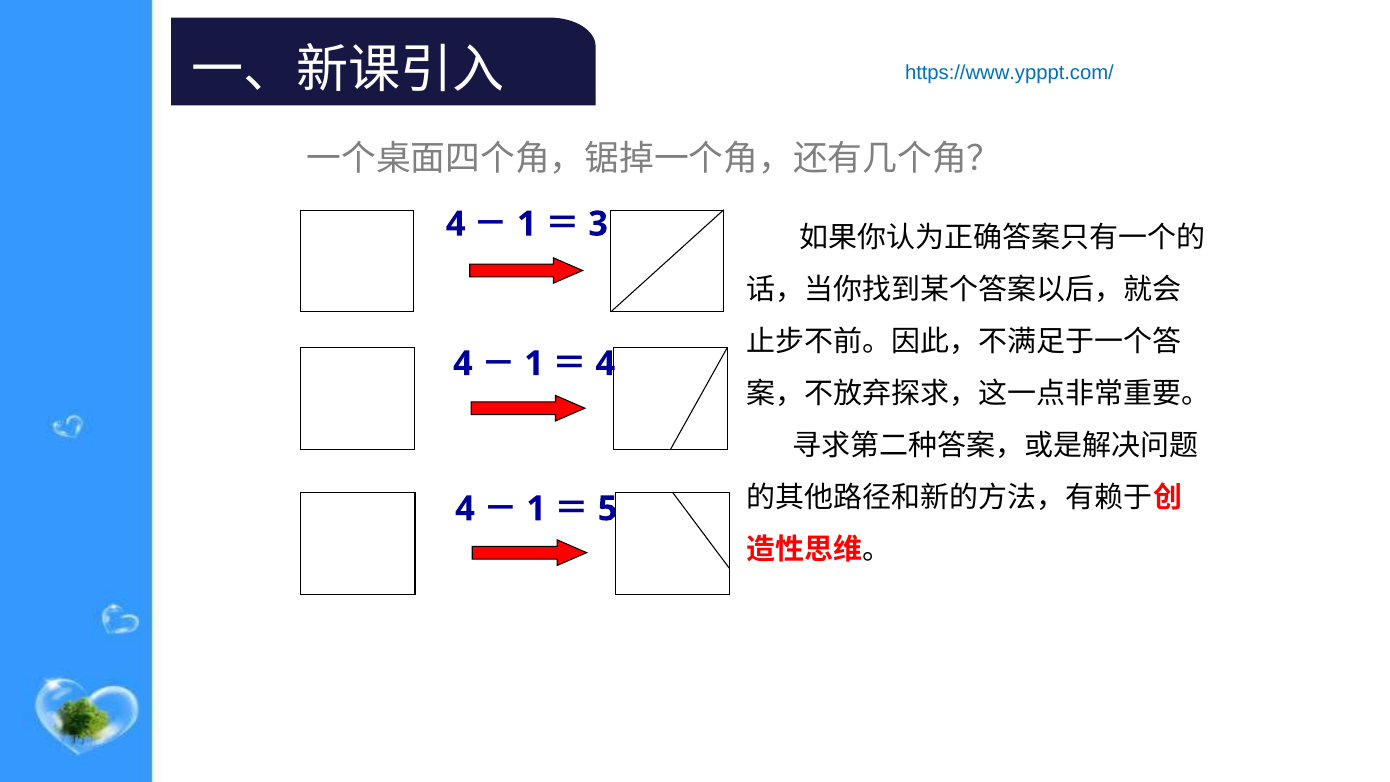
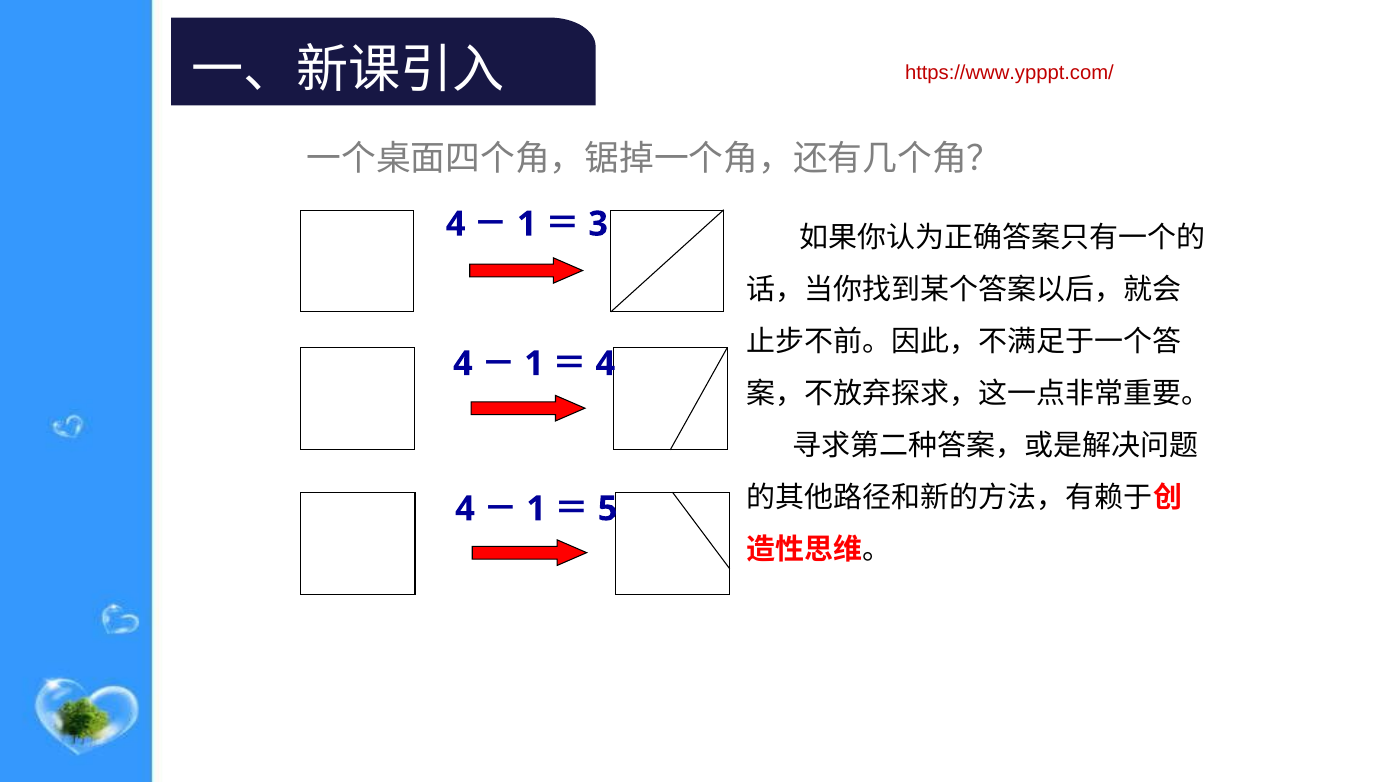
https://www.ypppt.com/ colour: blue -> red
